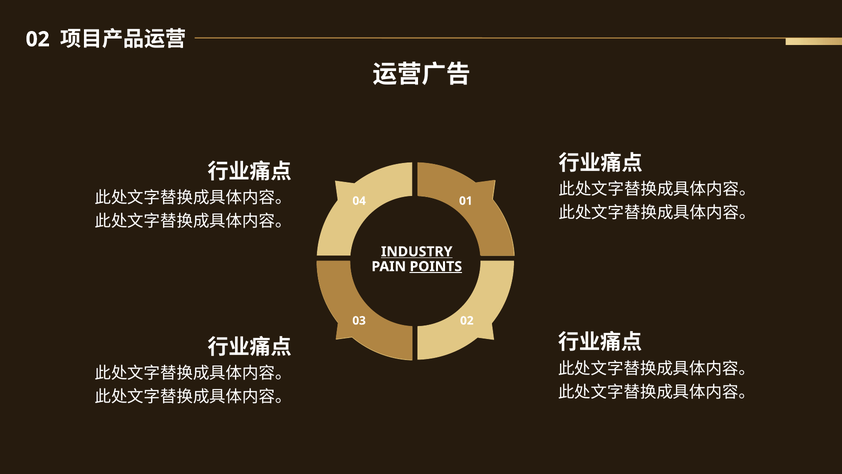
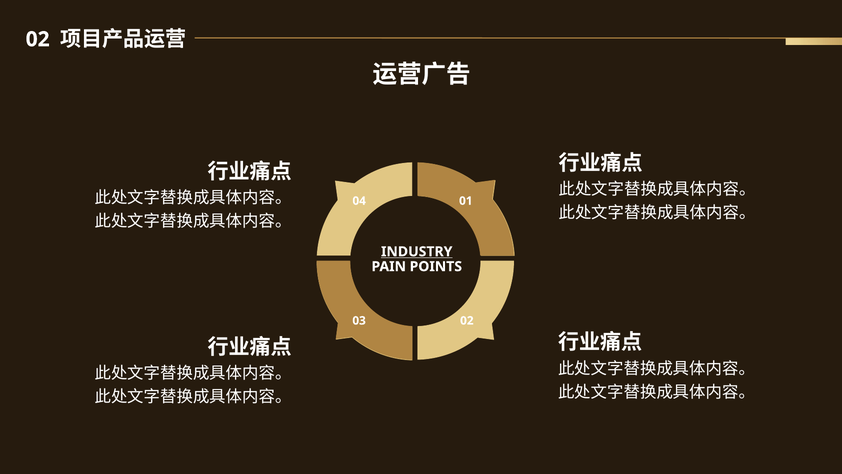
POINTS underline: present -> none
